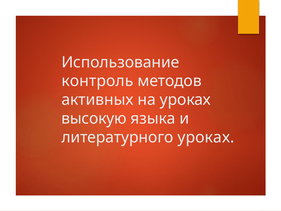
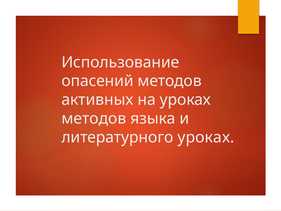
контроль: контроль -> опасений
высокую at (94, 118): высокую -> методов
